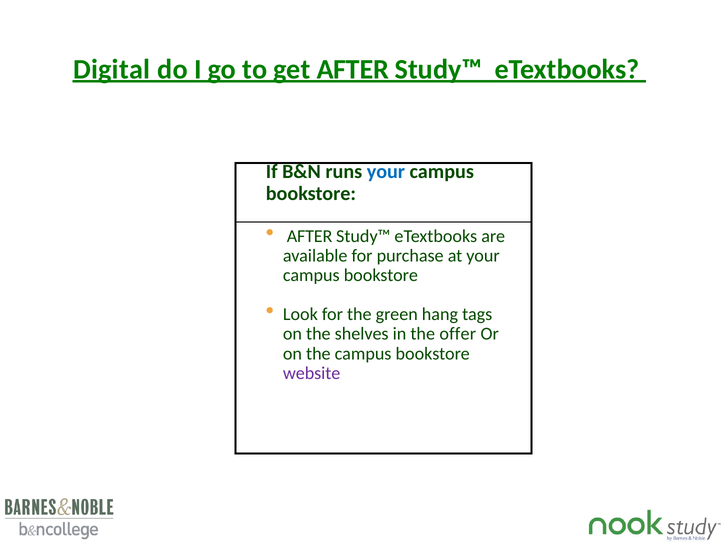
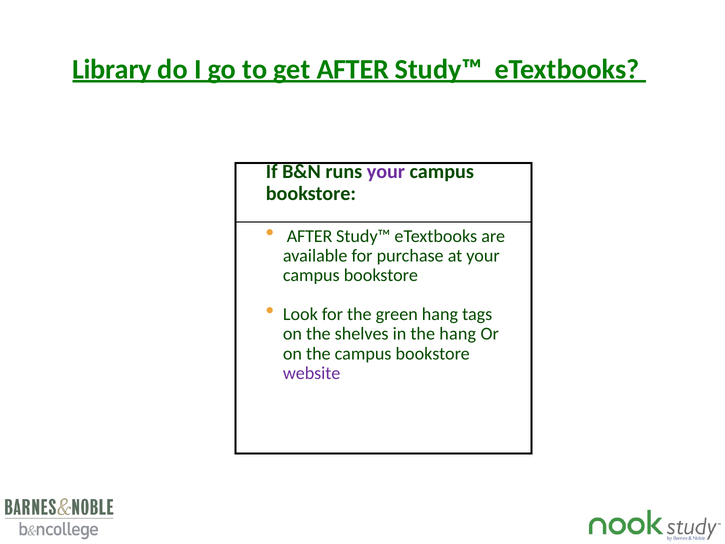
Digital: Digital -> Library
your at (386, 172) colour: blue -> purple
the offer: offer -> hang
